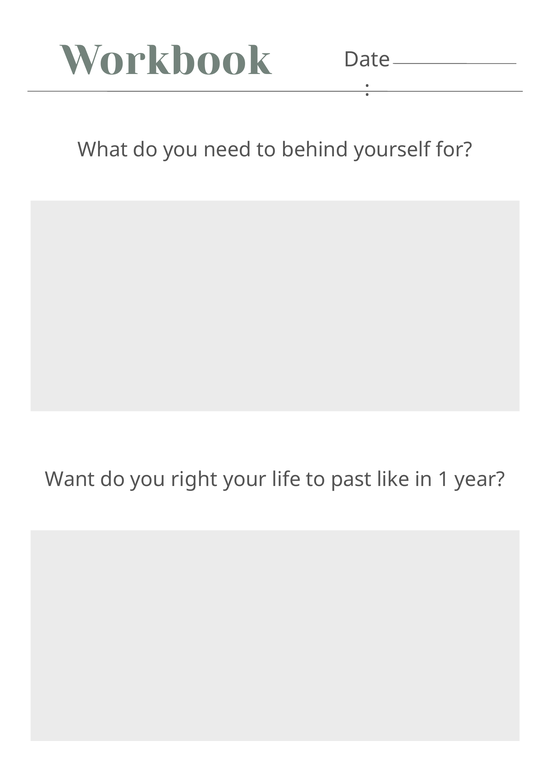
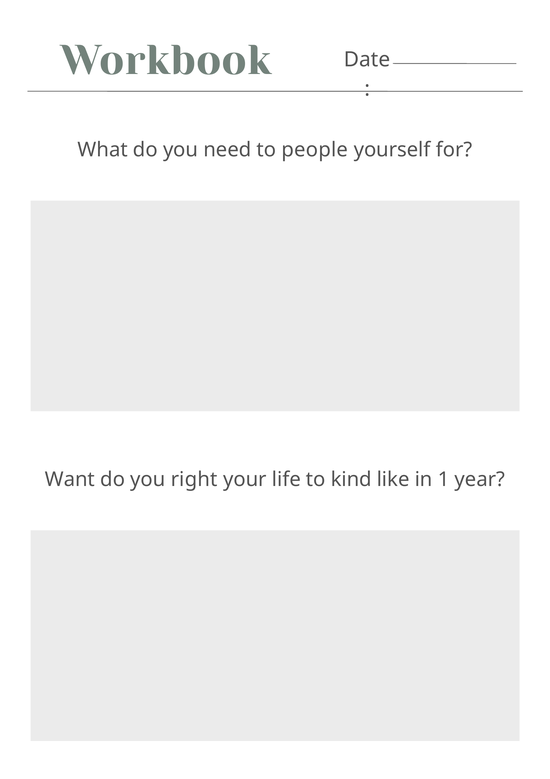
behind: behind -> people
past: past -> kind
